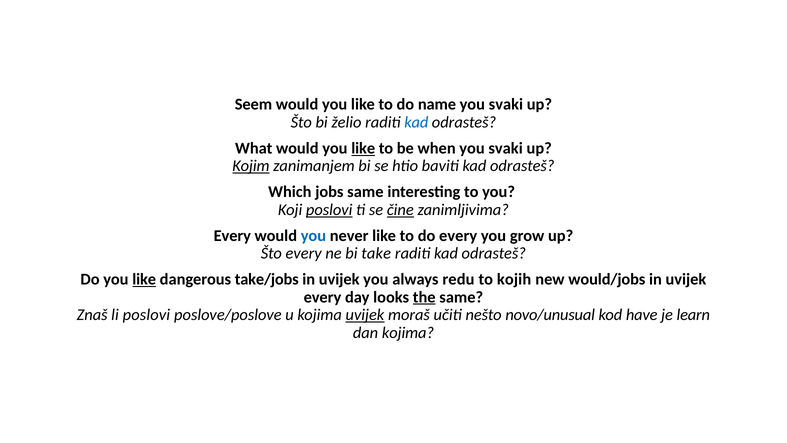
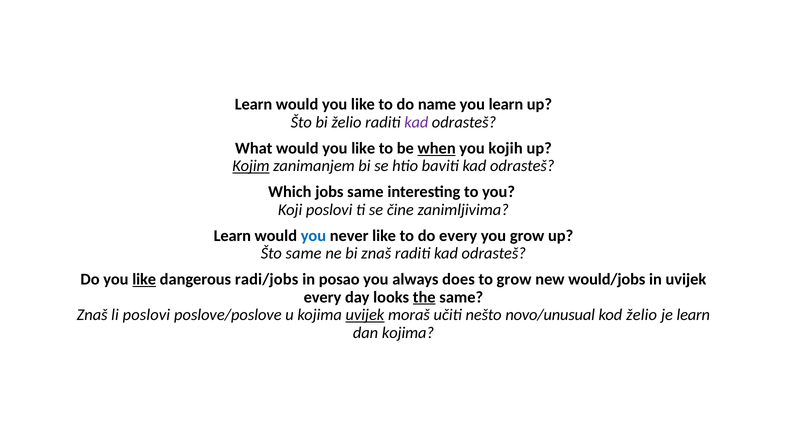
Seem at (253, 105): Seem -> Learn
svaki at (506, 105): svaki -> learn
kad at (416, 122) colour: blue -> purple
like at (363, 148) underline: present -> none
when underline: none -> present
svaki at (506, 148): svaki -> kojih
poslovi at (329, 210) underline: present -> none
čine underline: present -> none
Every at (232, 235): Every -> Learn
Što every: every -> same
bi take: take -> znaš
take/jobs: take/jobs -> radi/jobs
uvijek at (339, 279): uvijek -> posao
redu: redu -> does
to kojih: kojih -> grow
kod have: have -> želio
